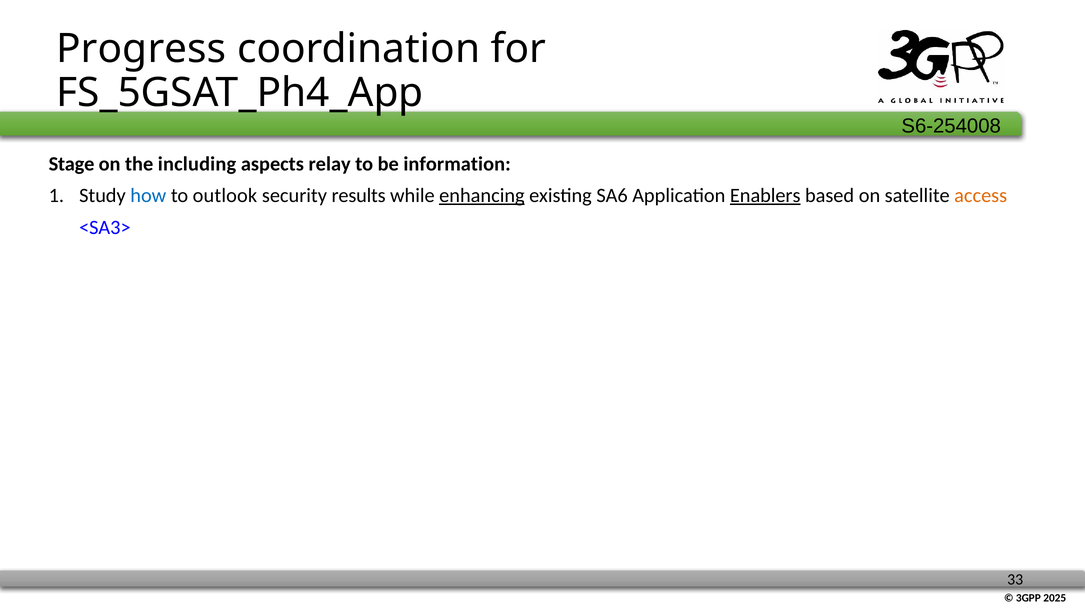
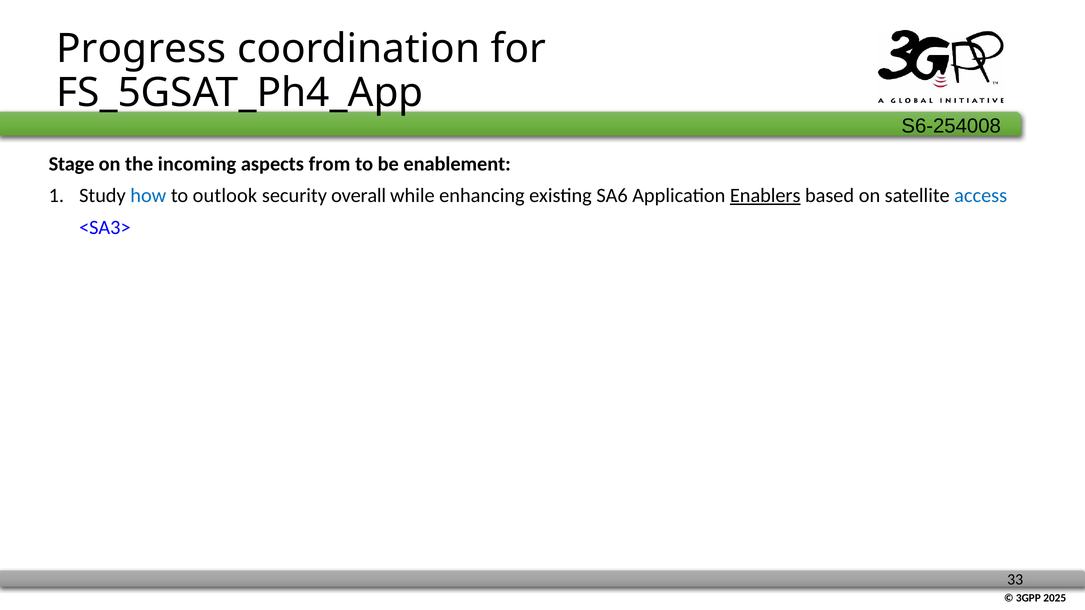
including: including -> incoming
relay: relay -> from
information: information -> enablement
results: results -> overall
enhancing underline: present -> none
access colour: orange -> blue
